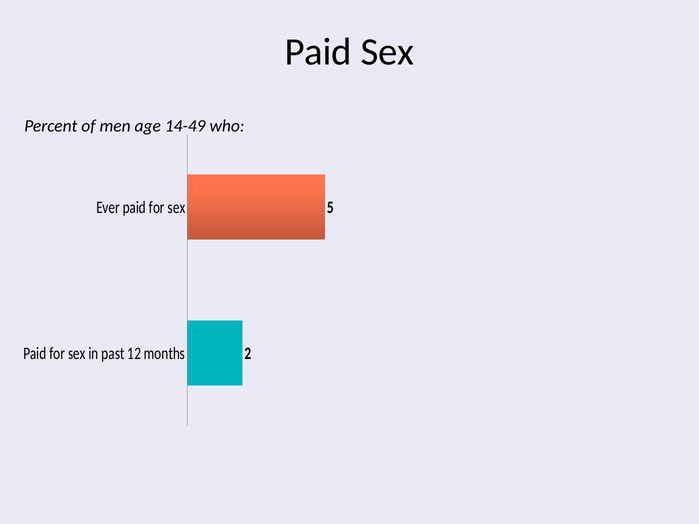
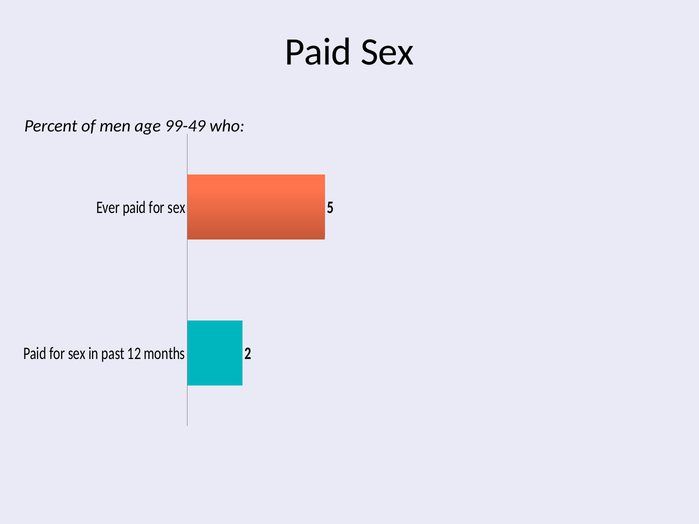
14-49: 14-49 -> 99-49
